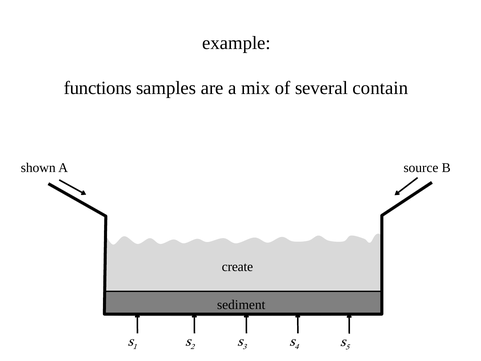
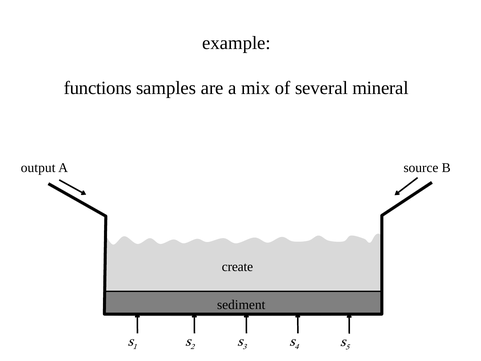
contain: contain -> mineral
shown: shown -> output
